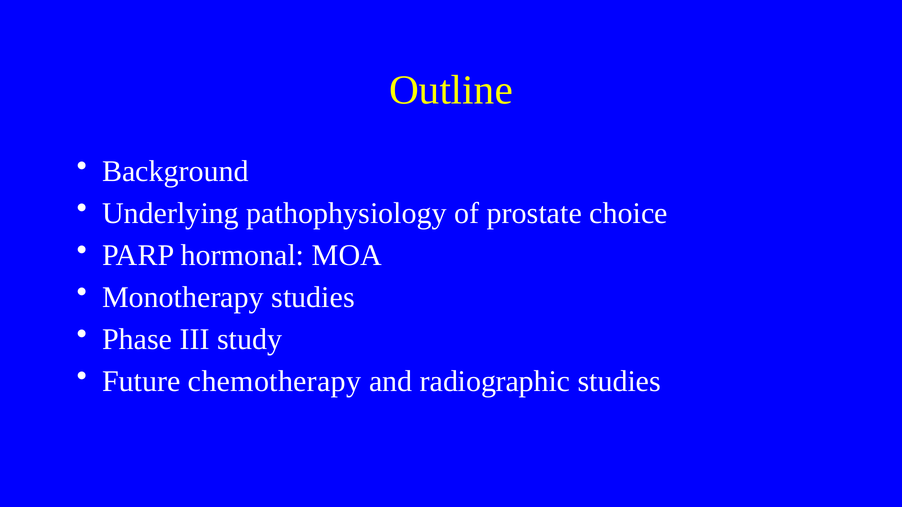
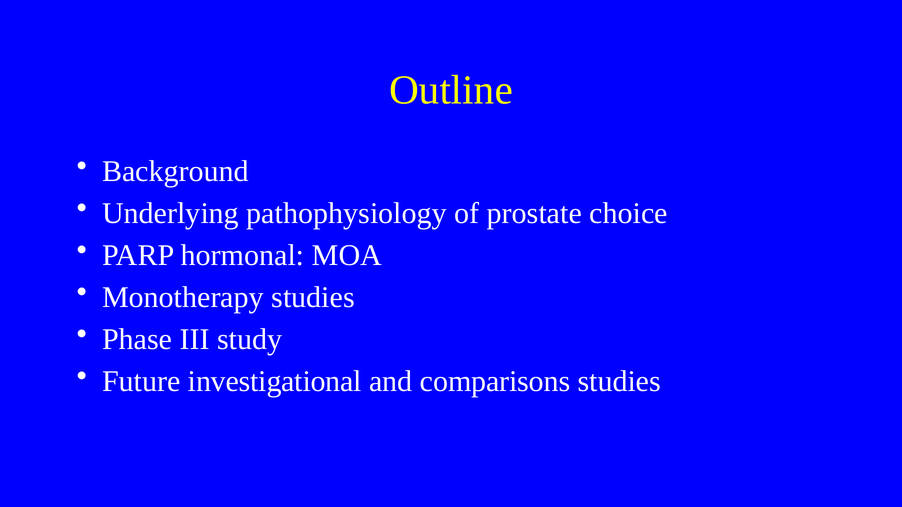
chemotherapy: chemotherapy -> investigational
radiographic: radiographic -> comparisons
